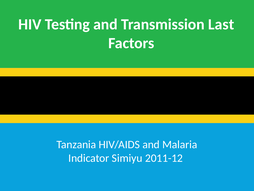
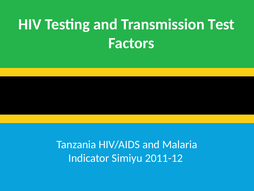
Last: Last -> Test
